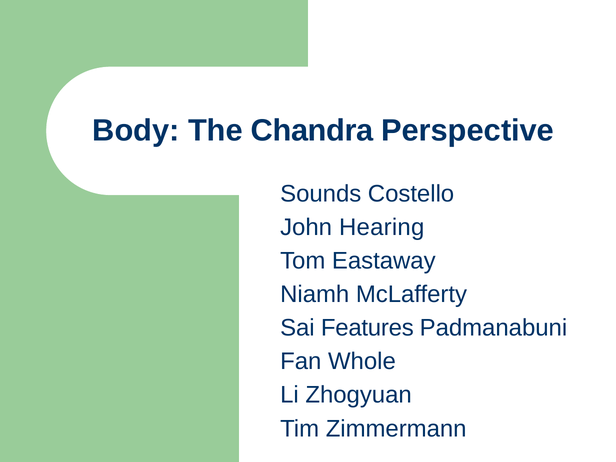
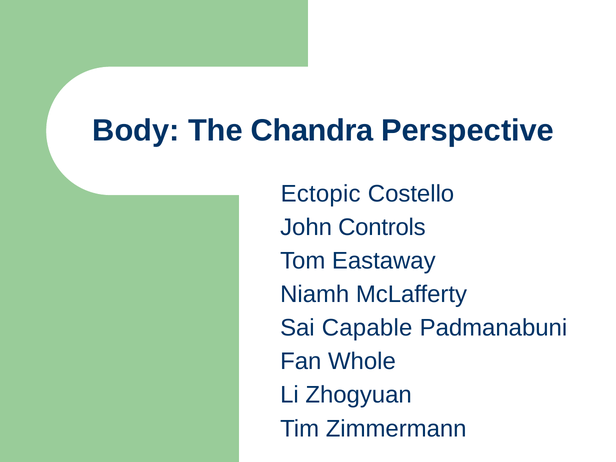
Sounds: Sounds -> Ectopic
Hearing: Hearing -> Controls
Features: Features -> Capable
